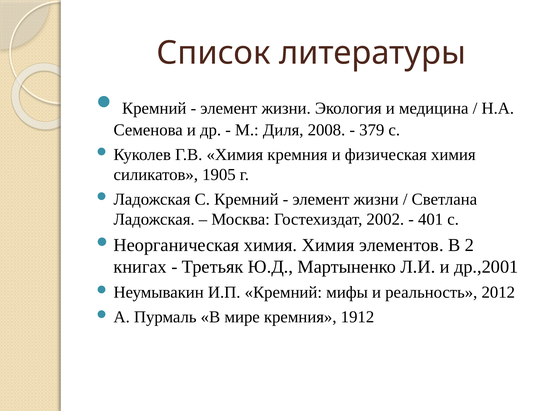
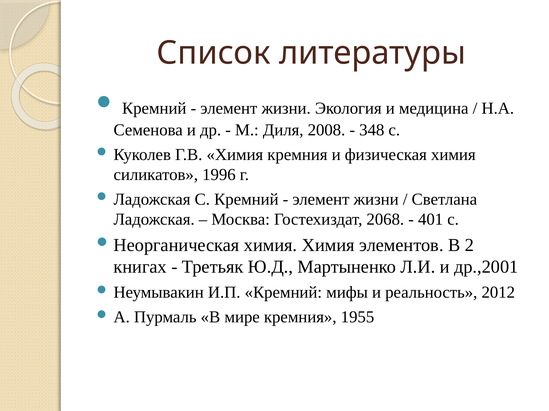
379: 379 -> 348
1905: 1905 -> 1996
2002: 2002 -> 2068
1912: 1912 -> 1955
